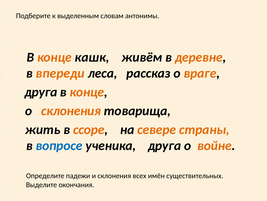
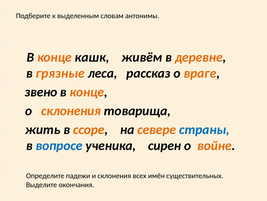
впереди: впереди -> грязные
друга at (41, 92): друга -> звено
страны colour: orange -> blue
ученика друга: друга -> сирен
